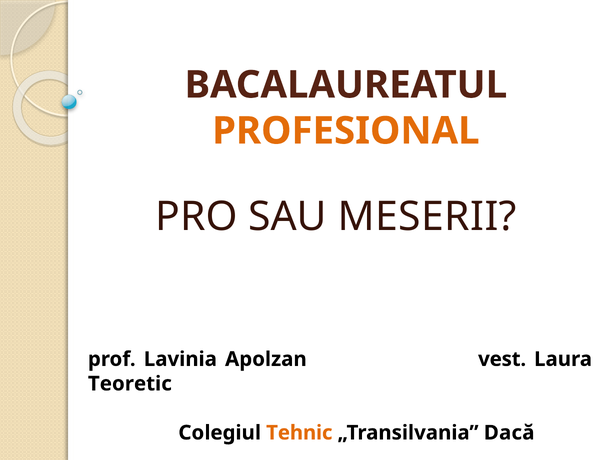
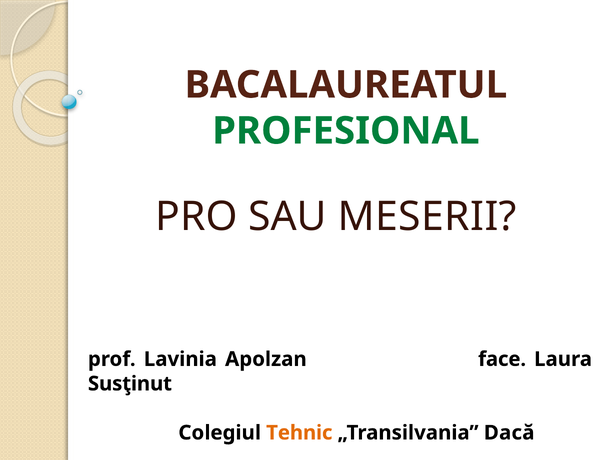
PROFESIONAL colour: orange -> green
vest: vest -> face
Teoretic: Teoretic -> Susţinut
